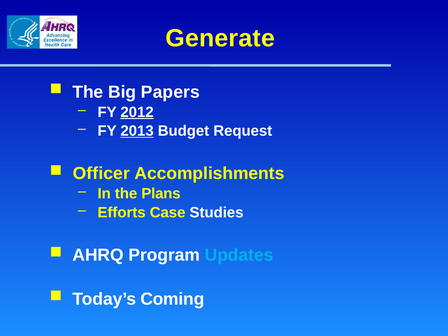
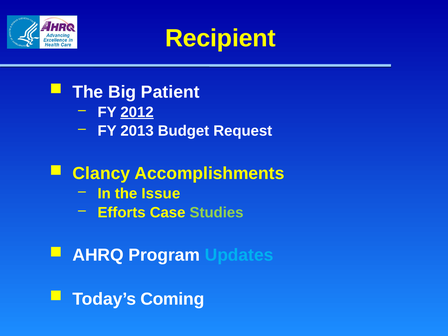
Generate: Generate -> Recipient
Papers: Papers -> Patient
2013 underline: present -> none
Officer: Officer -> Clancy
Plans: Plans -> Issue
Studies colour: white -> light green
